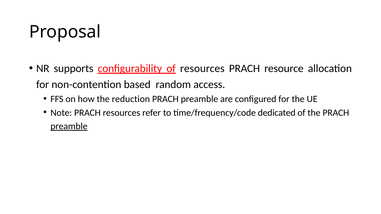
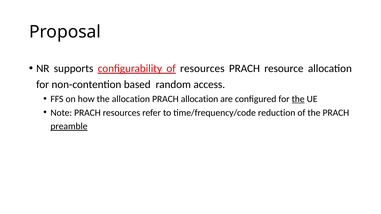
the reduction: reduction -> allocation
preamble at (199, 99): preamble -> allocation
the at (298, 99) underline: none -> present
dedicated: dedicated -> reduction
